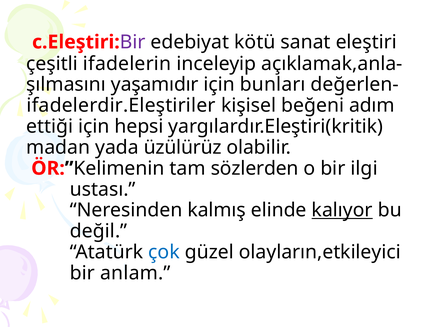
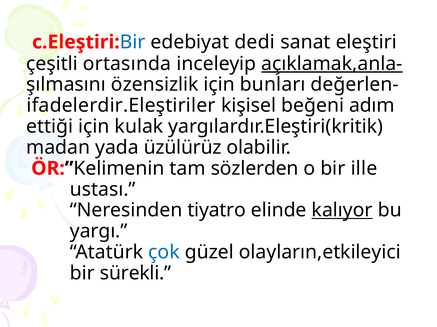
Bir at (133, 42) colour: purple -> blue
kötü: kötü -> dedi
ifadelerin: ifadelerin -> ortasında
açıklamak,anla- underline: none -> present
yaşamıdır: yaşamıdır -> özensizlik
hepsi: hepsi -> kulak
ilgi: ilgi -> ille
kalmış: kalmış -> tiyatro
değil: değil -> yargı
anlam: anlam -> sürekli
